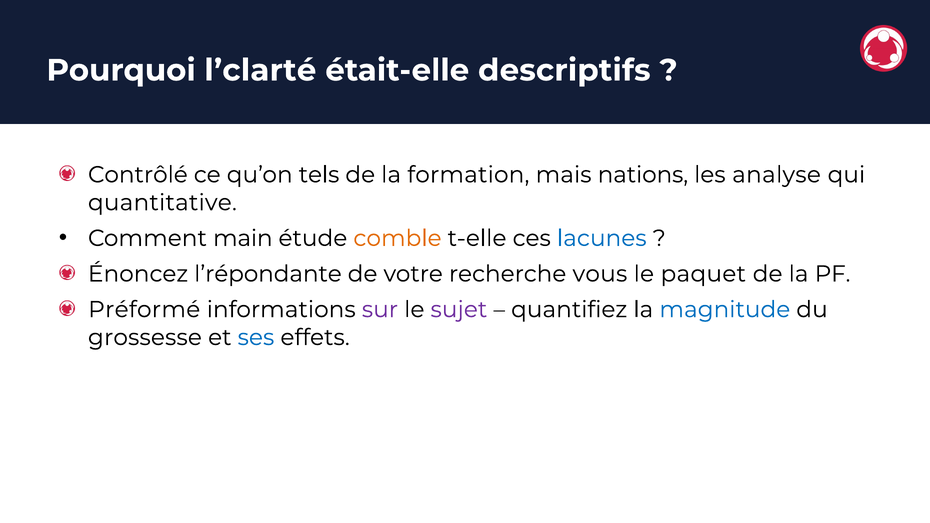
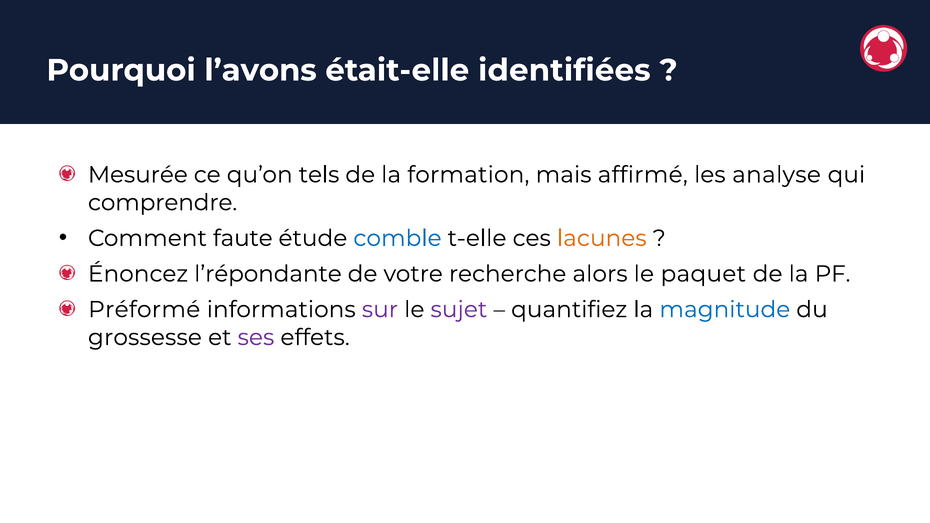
l’clarté: l’clarté -> l’avons
descriptifs: descriptifs -> identifiées
Contrôlé: Contrôlé -> Mesurée
nations: nations -> affirmé
quantitative: quantitative -> comprendre
main: main -> faute
comble colour: orange -> blue
lacunes colour: blue -> orange
vous: vous -> alors
ses colour: blue -> purple
